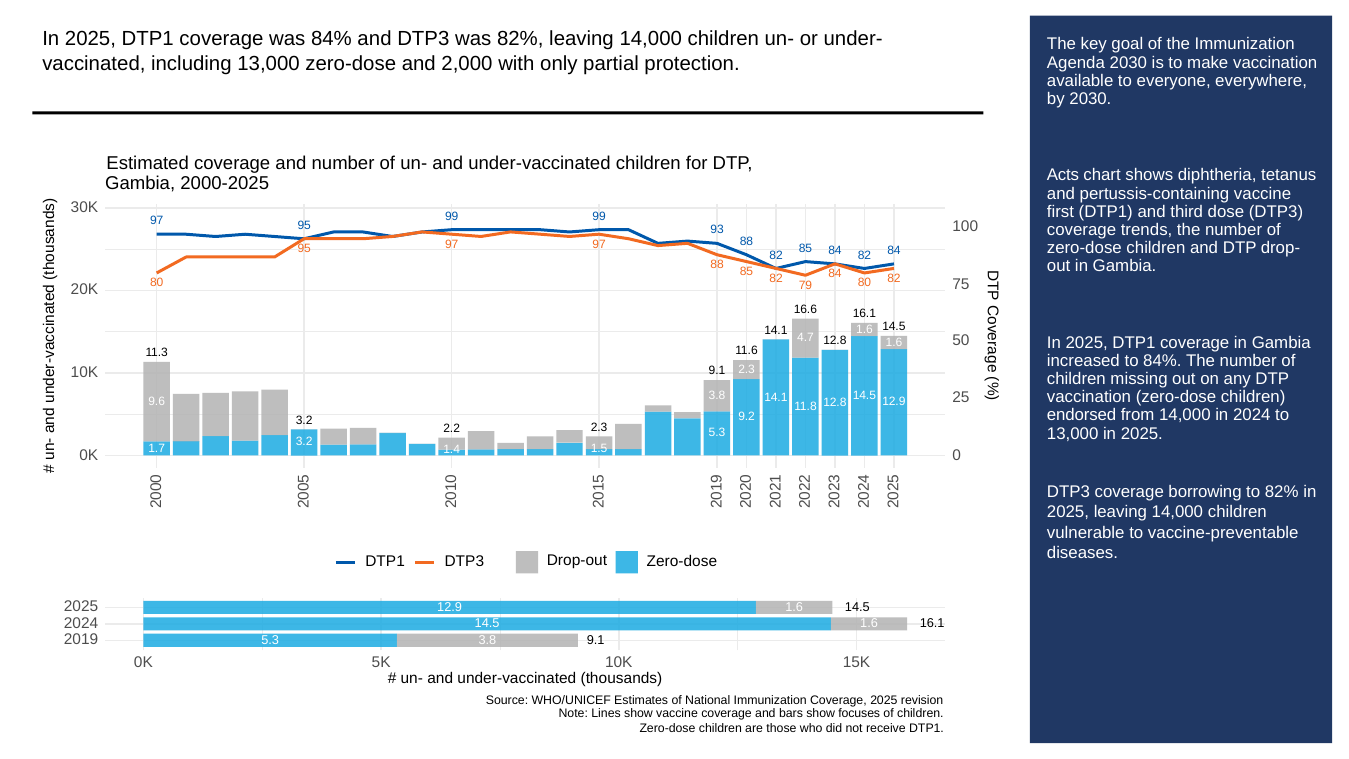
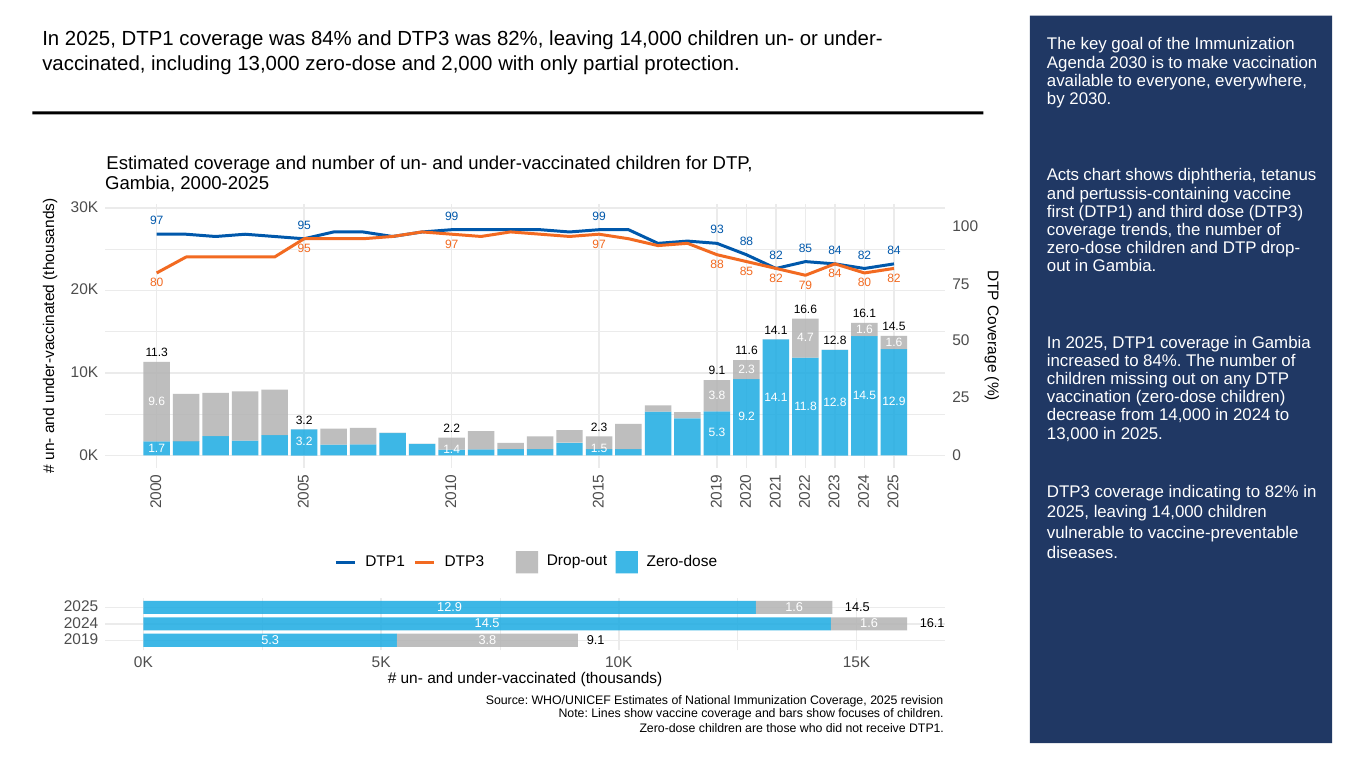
endorsed: endorsed -> decrease
borrowing: borrowing -> indicating
